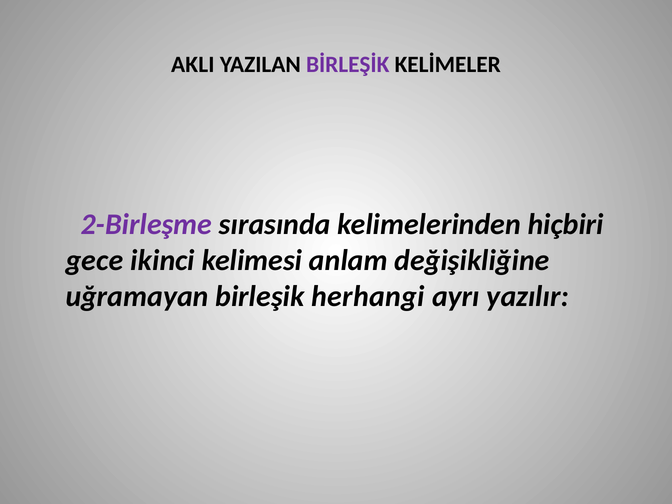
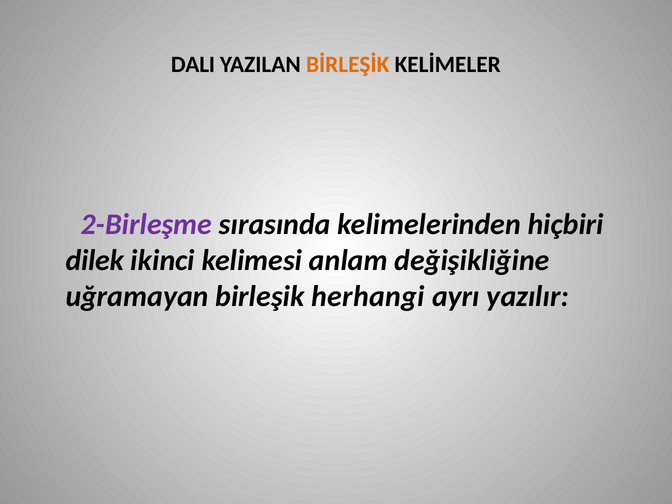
AKLI: AKLI -> DALI
BİRLEŞİK colour: purple -> orange
gece: gece -> dilek
